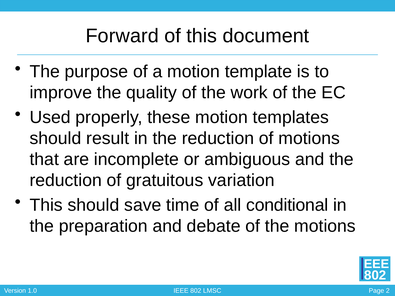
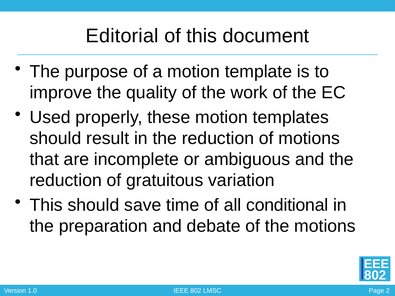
Forward: Forward -> Editorial
